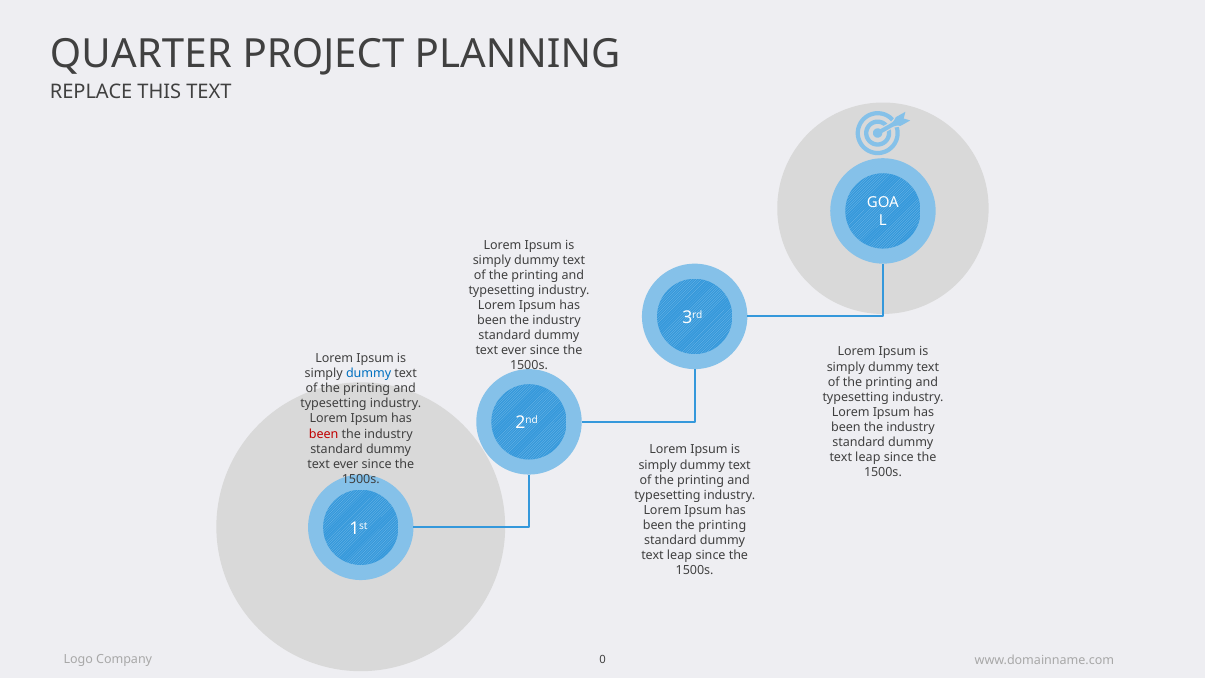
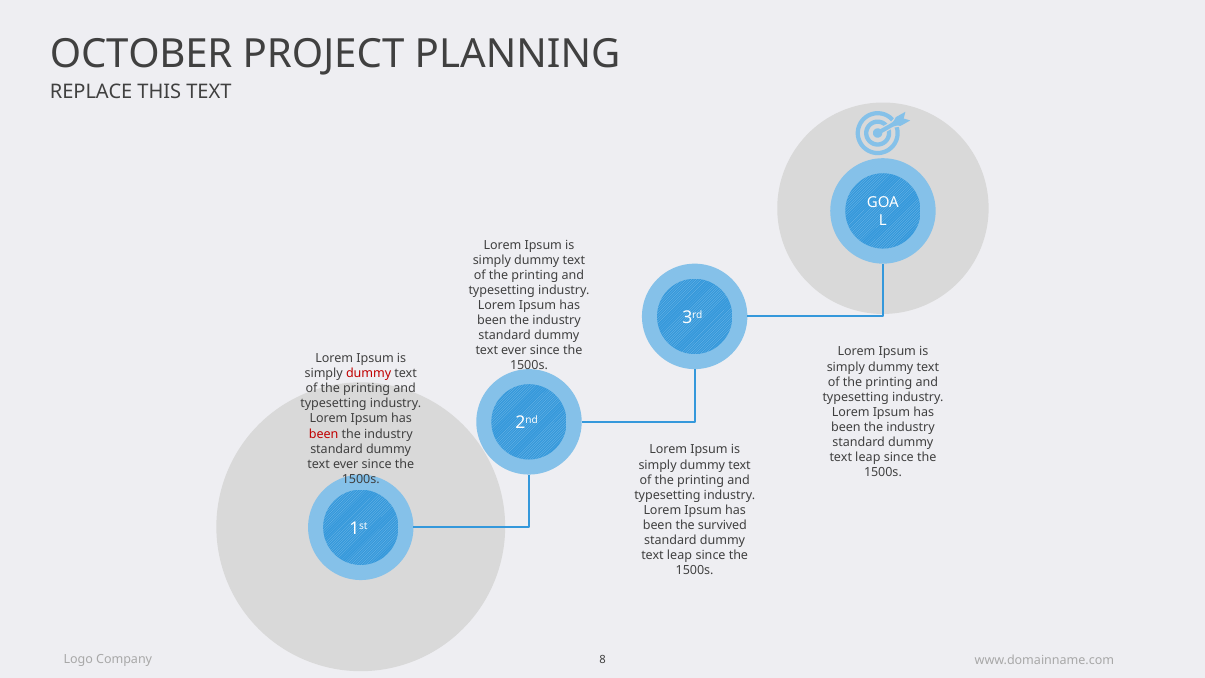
QUARTER: QUARTER -> OCTOBER
dummy at (369, 373) colour: blue -> red
been the printing: printing -> survived
0: 0 -> 8
